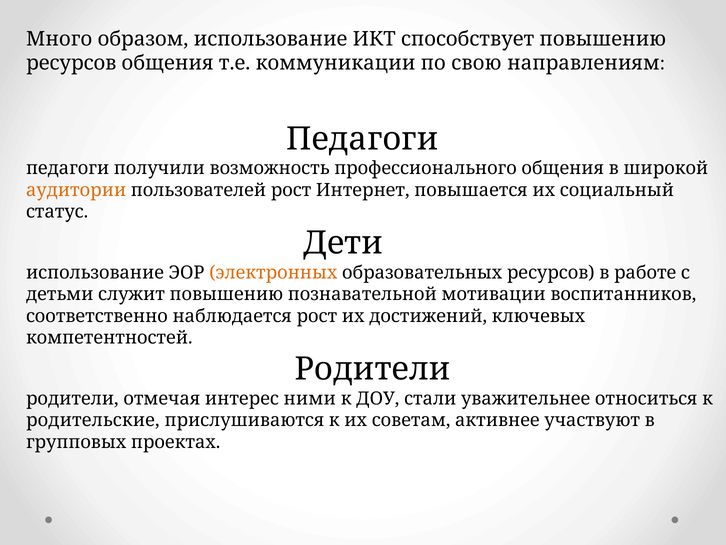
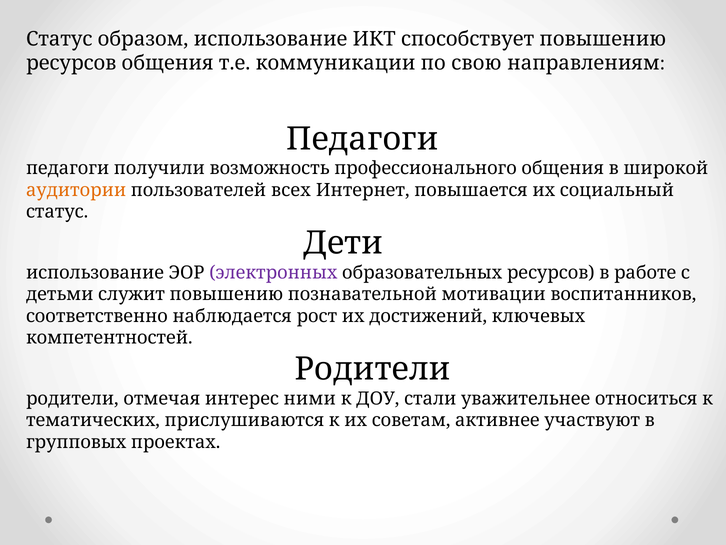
Много at (59, 39): Много -> Статус
пользователей рост: рост -> всех
электронных colour: orange -> purple
родительские: родительские -> тематических
